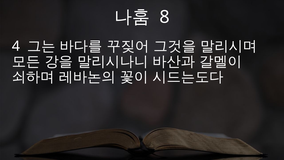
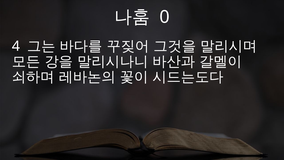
8: 8 -> 0
